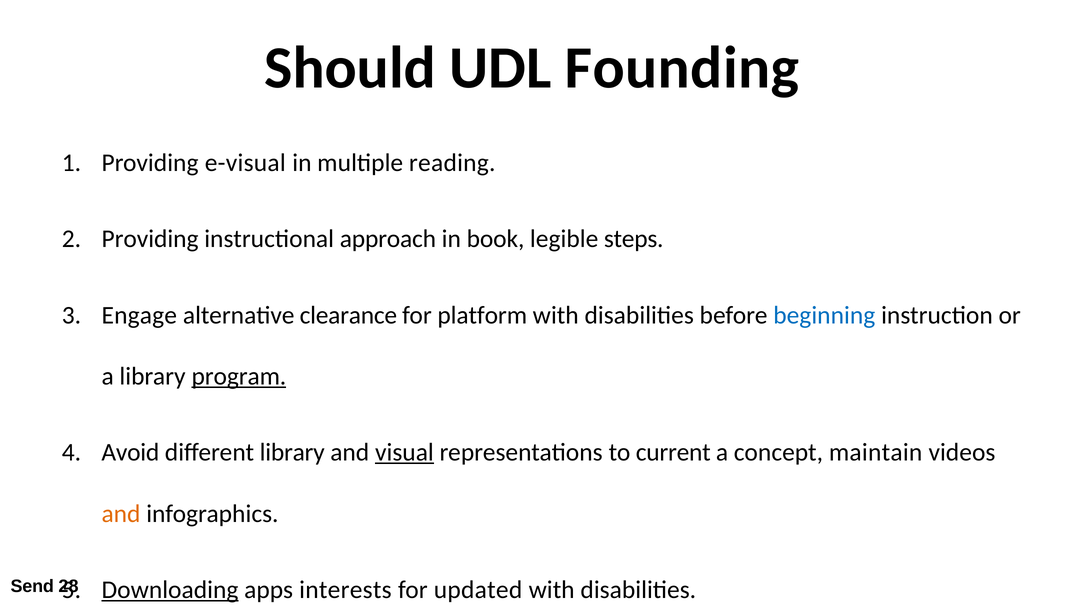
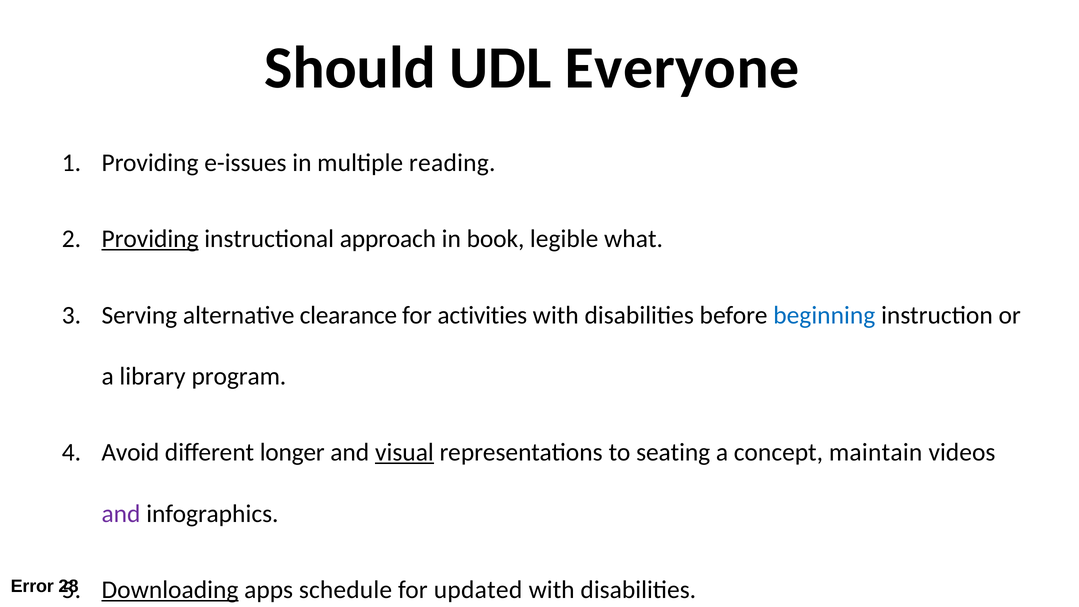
Founding: Founding -> Everyone
e-visual: e-visual -> e-issues
Providing at (150, 239) underline: none -> present
steps: steps -> what
Engage: Engage -> Serving
platform: platform -> activities
program underline: present -> none
different library: library -> longer
current: current -> seating
and at (121, 514) colour: orange -> purple
Send: Send -> Error
interests: interests -> schedule
